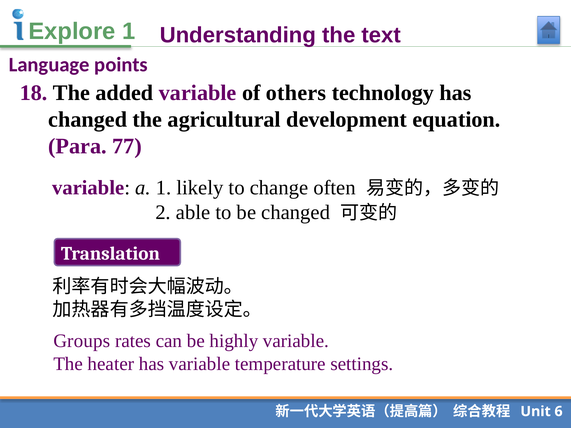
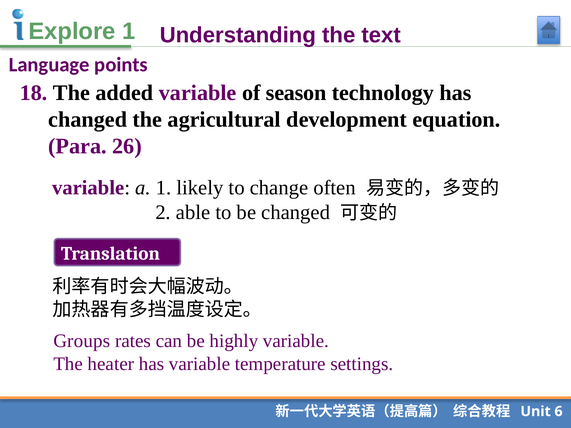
others: others -> season
77: 77 -> 26
